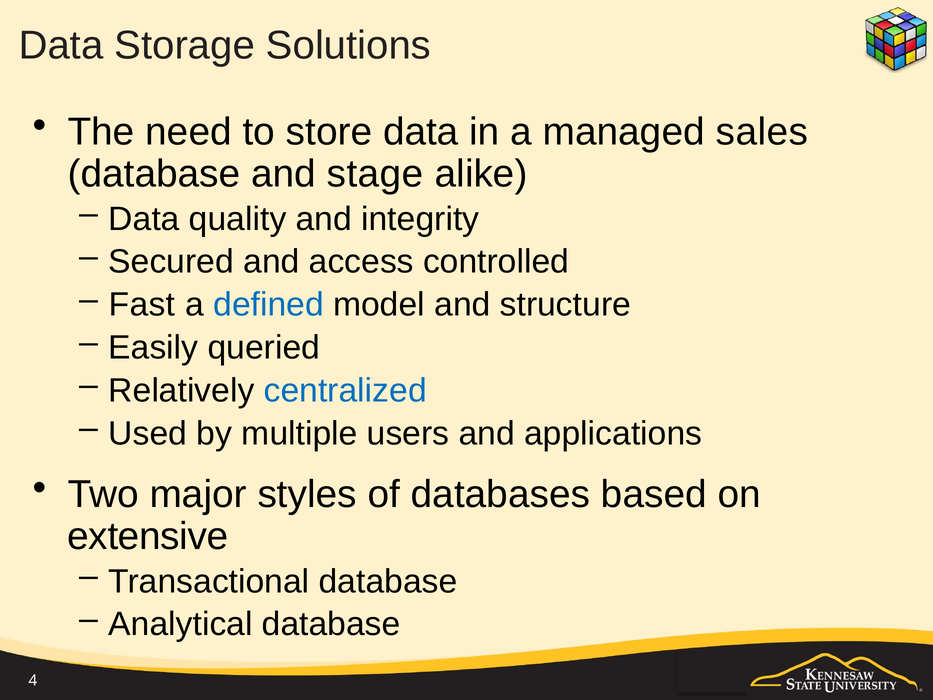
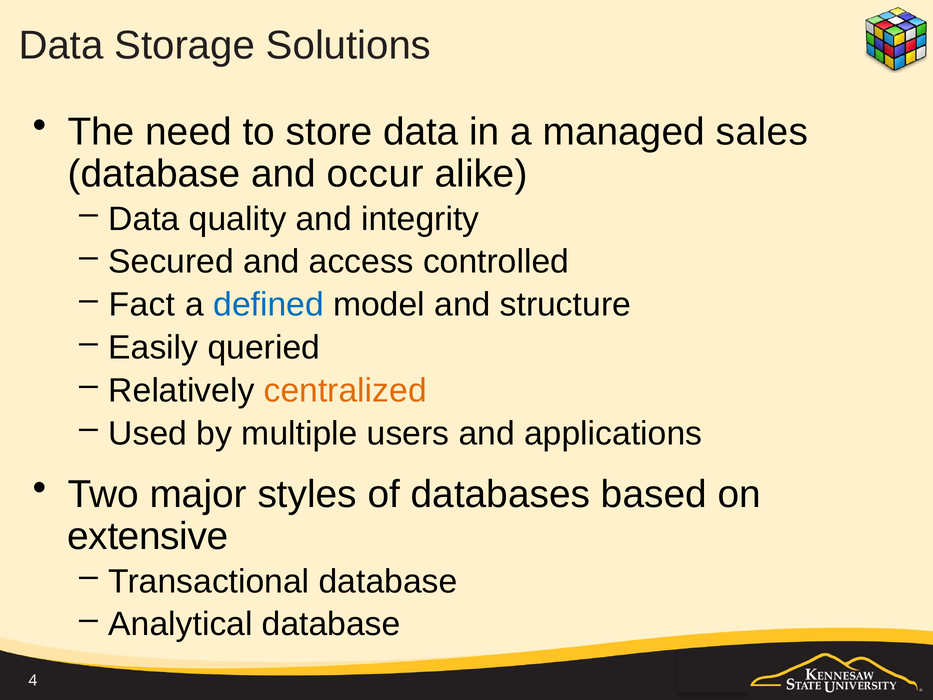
stage: stage -> occur
Fast: Fast -> Fact
centralized colour: blue -> orange
